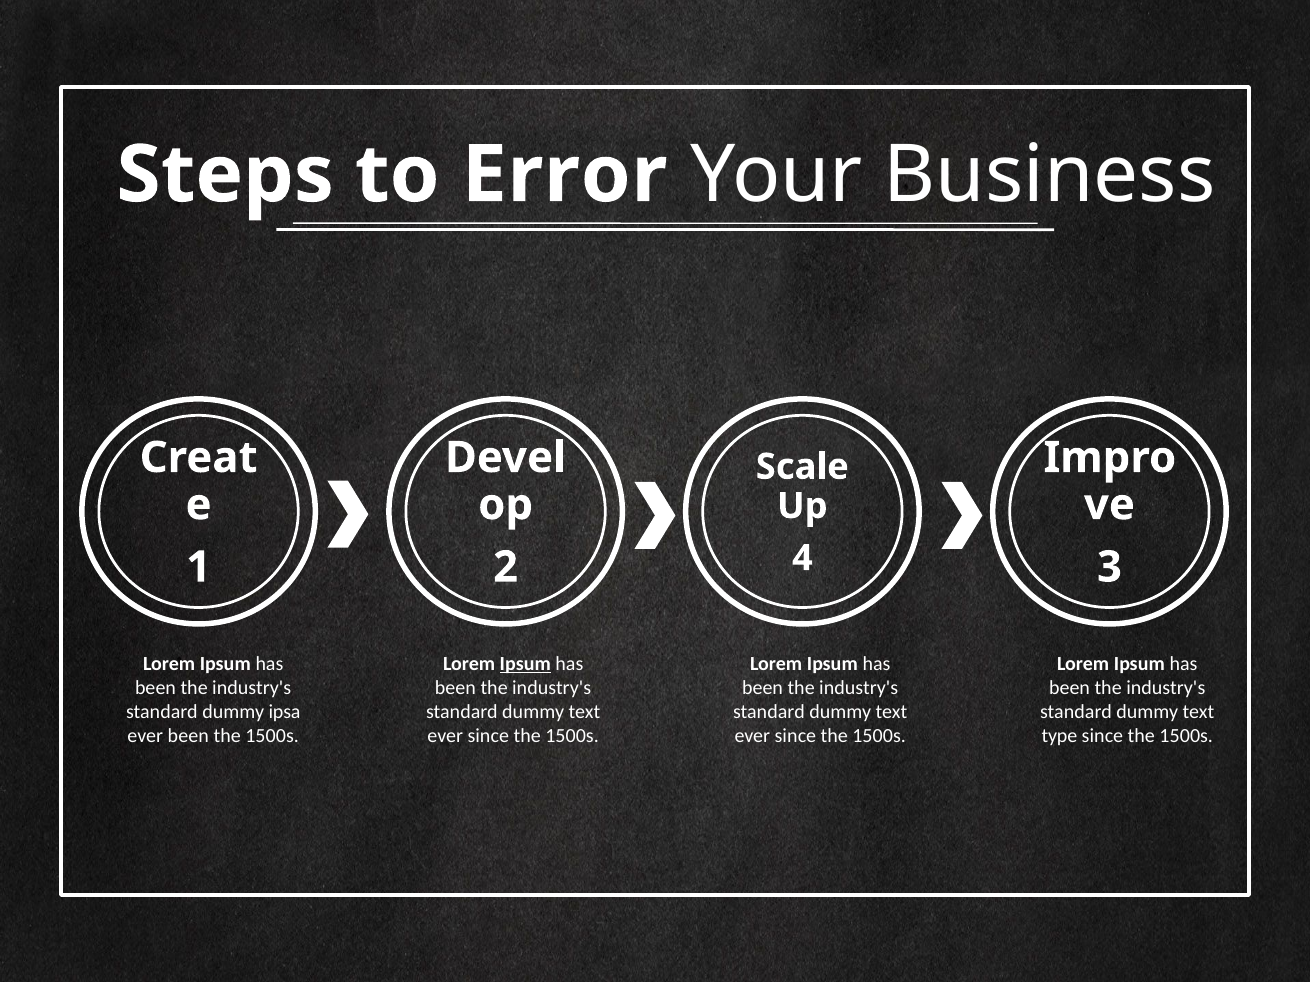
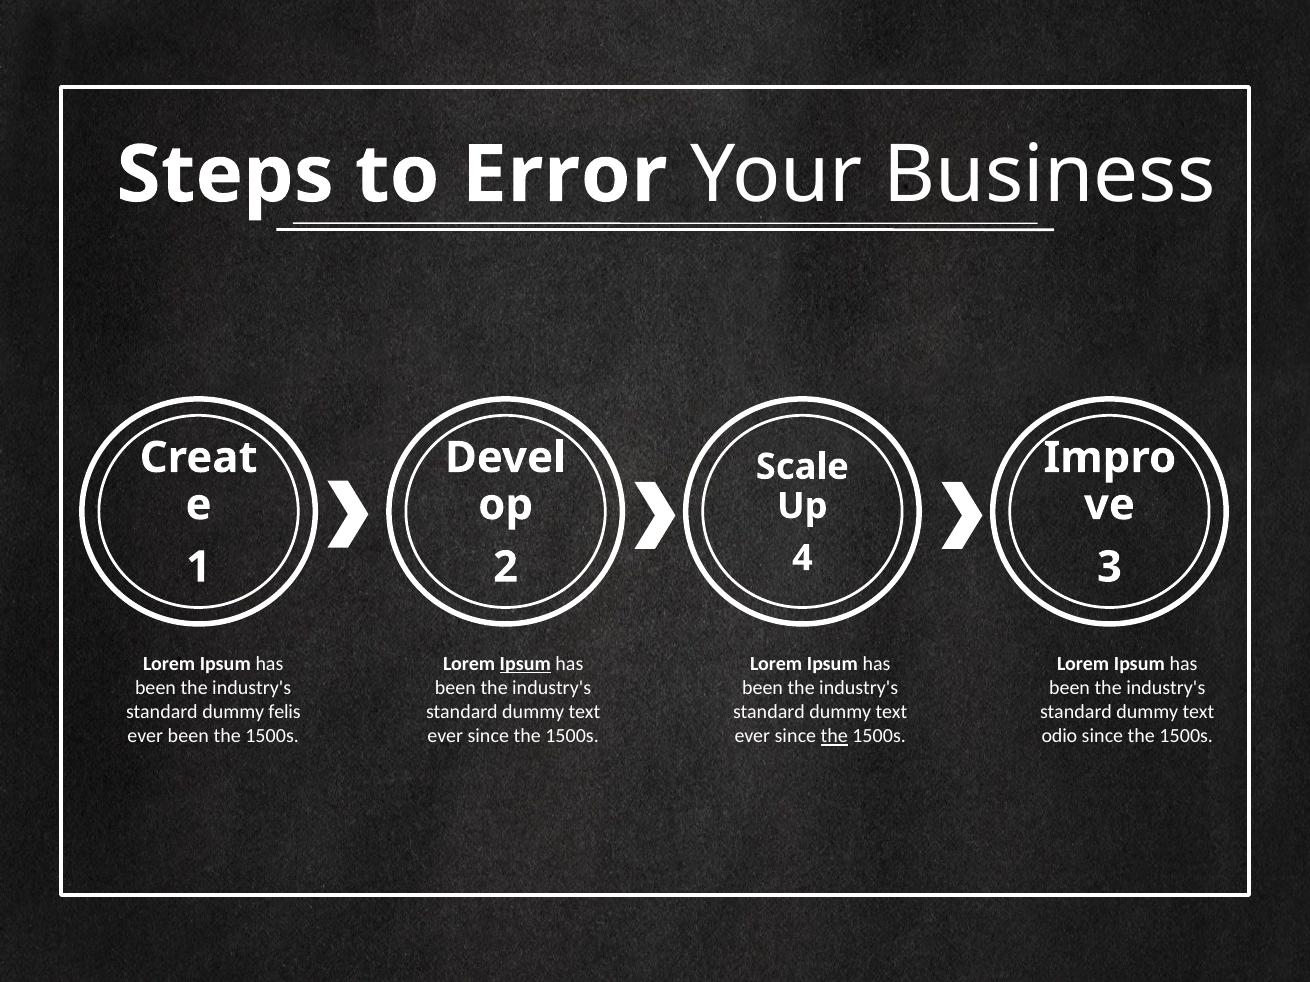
ipsa: ipsa -> felis
the at (834, 737) underline: none -> present
type: type -> odio
